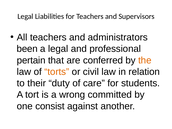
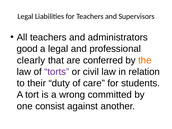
been: been -> good
pertain: pertain -> clearly
torts colour: orange -> purple
